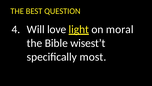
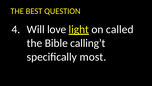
moral: moral -> called
wisest’t: wisest’t -> calling’t
